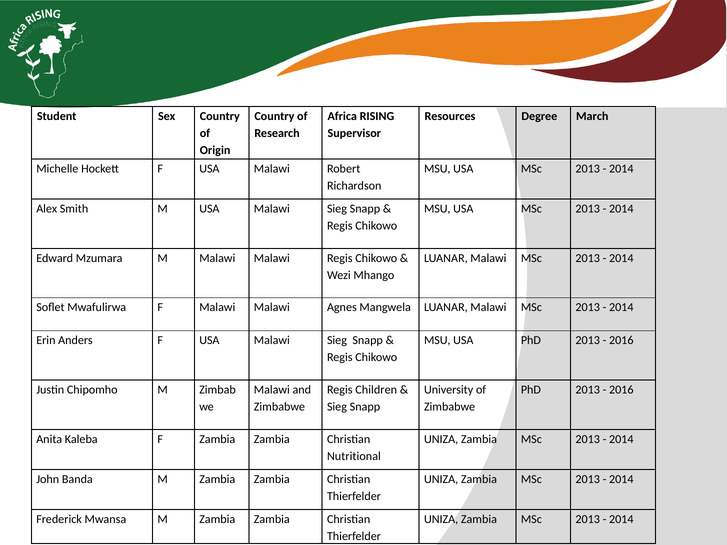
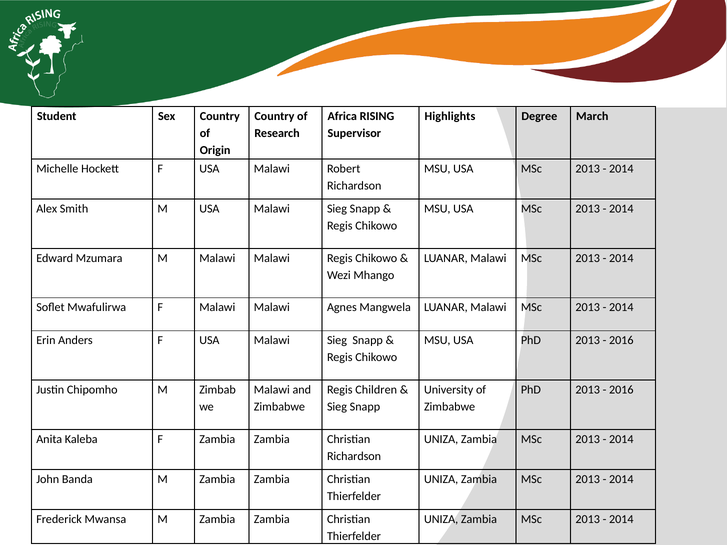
Resources: Resources -> Highlights
Nutritional at (354, 456): Nutritional -> Richardson
